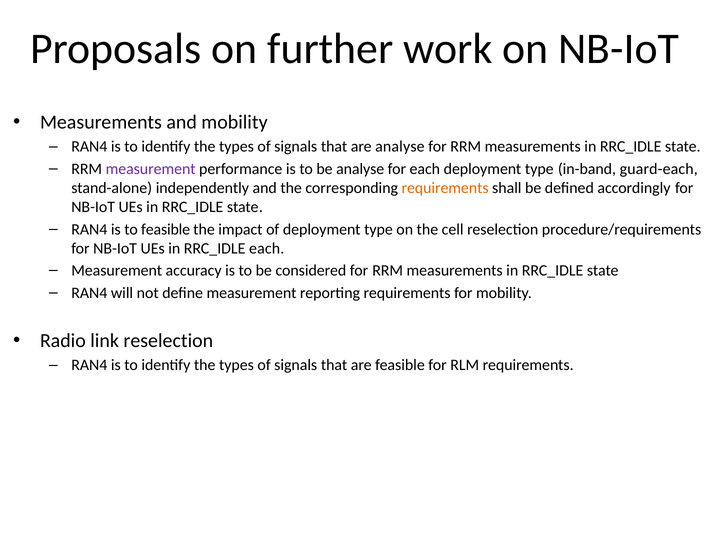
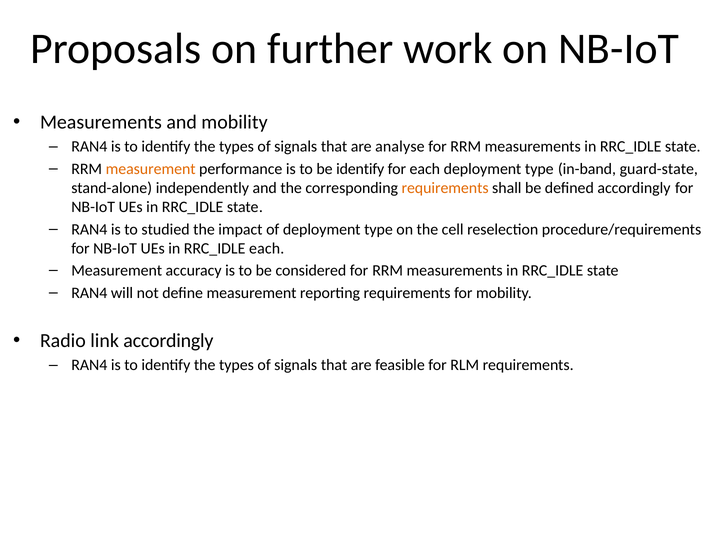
measurement at (151, 169) colour: purple -> orange
be analyse: analyse -> identify
guard-each: guard-each -> guard-state
to feasible: feasible -> studied
link reselection: reselection -> accordingly
